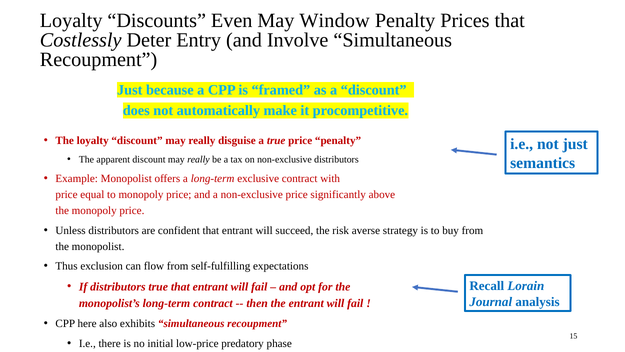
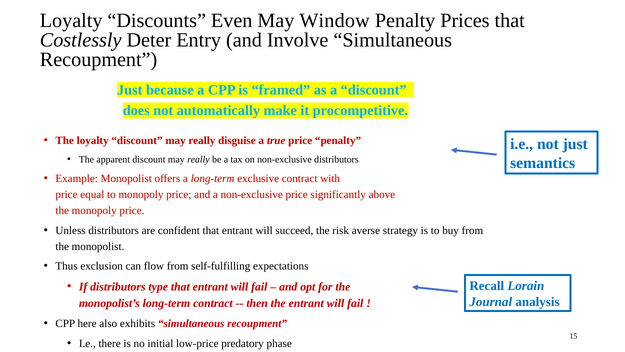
distributors true: true -> type
